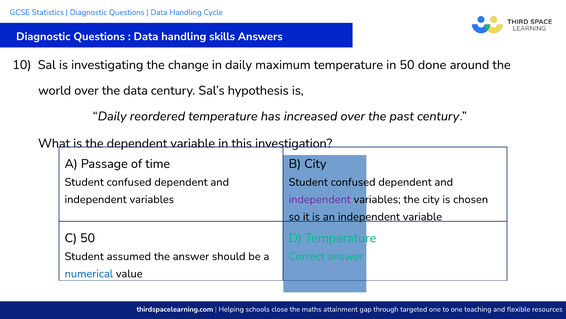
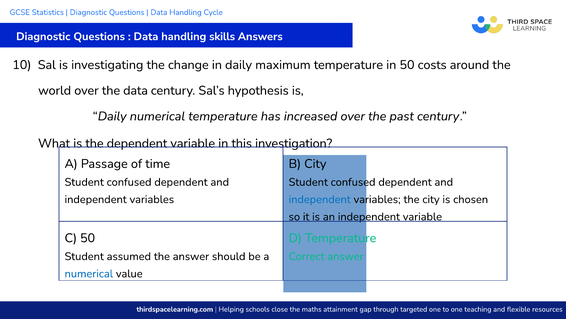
done: done -> costs
Daily reordered: reordered -> numerical
independent at (320, 199) colour: purple -> blue
